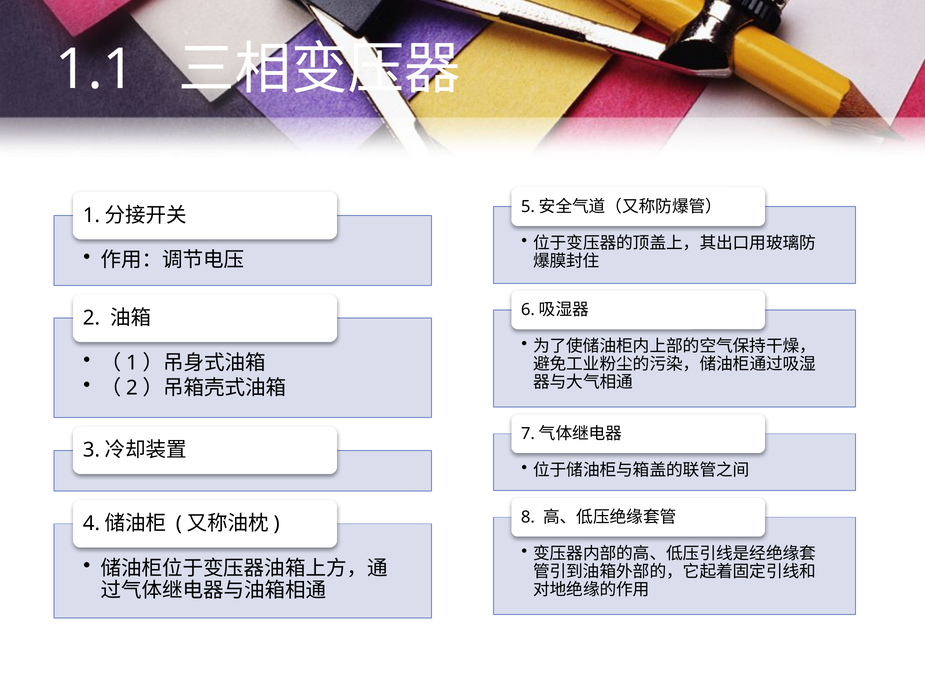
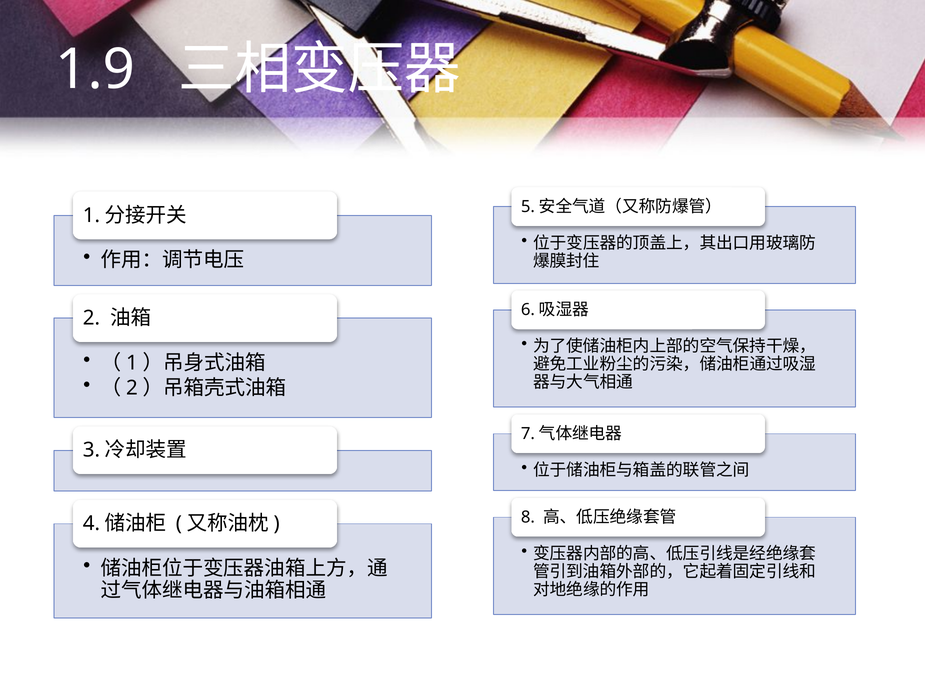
1.1: 1.1 -> 1.9
